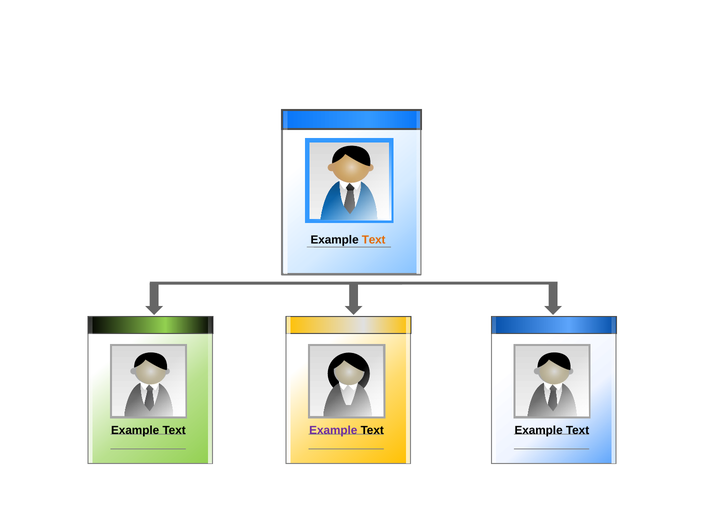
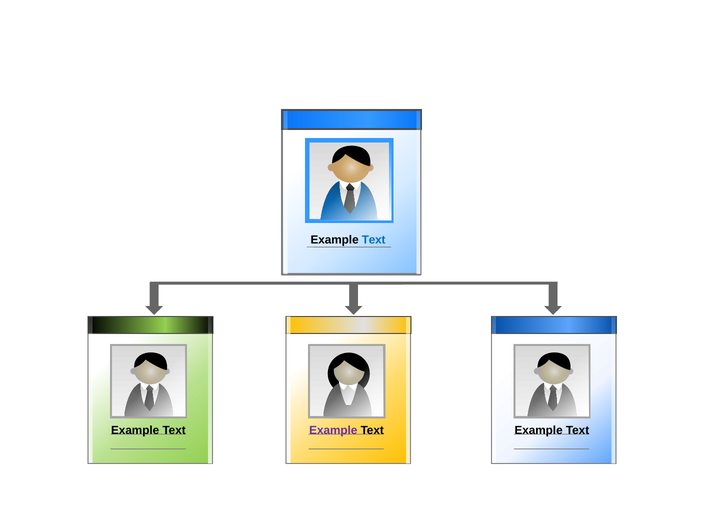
Text at (374, 240) colour: orange -> blue
